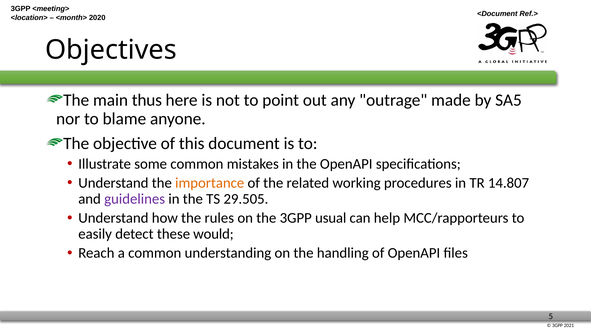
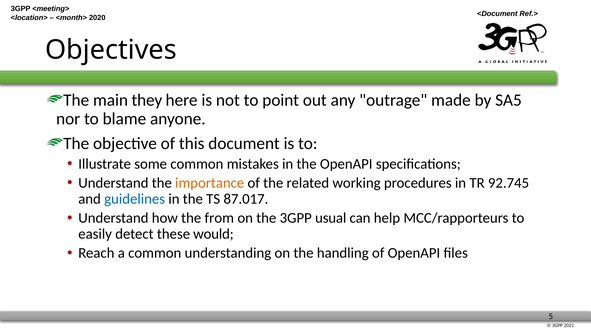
thus: thus -> they
14.807: 14.807 -> 92.745
guidelines colour: purple -> blue
29.505: 29.505 -> 87.017
rules: rules -> from
